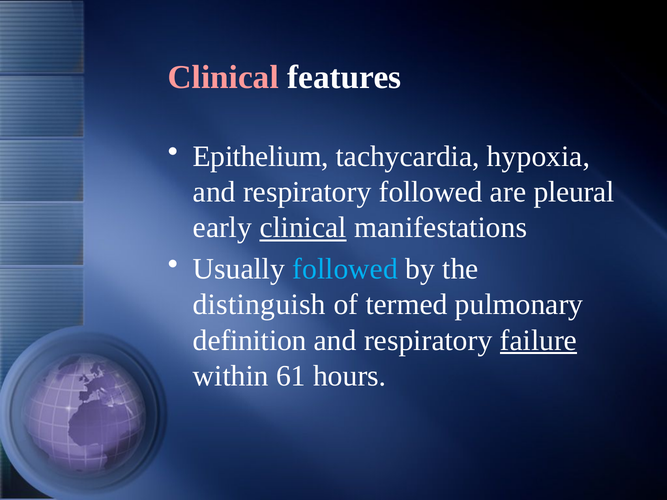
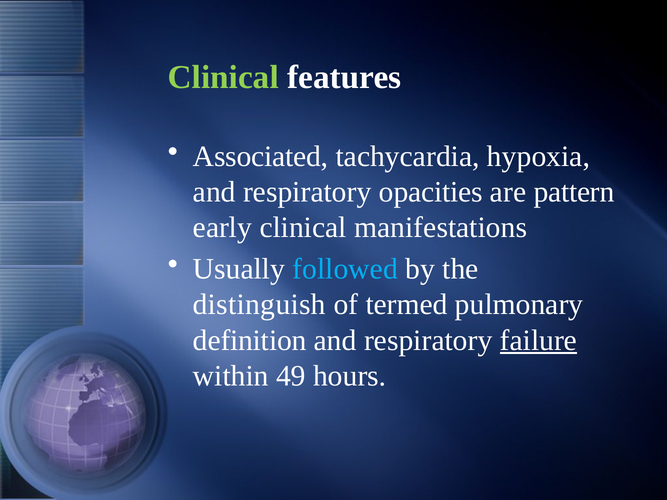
Clinical at (223, 77) colour: pink -> light green
Epithelium: Epithelium -> Associated
respiratory followed: followed -> opacities
pleural: pleural -> pattern
clinical at (303, 228) underline: present -> none
61: 61 -> 49
